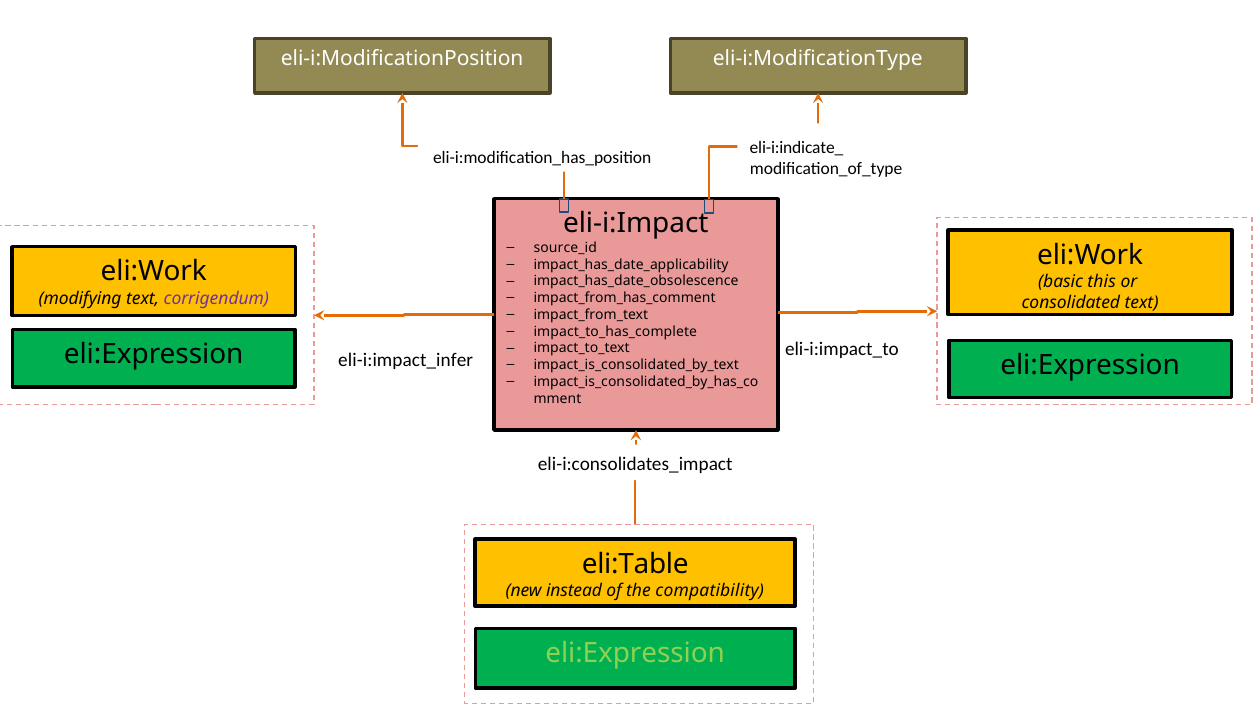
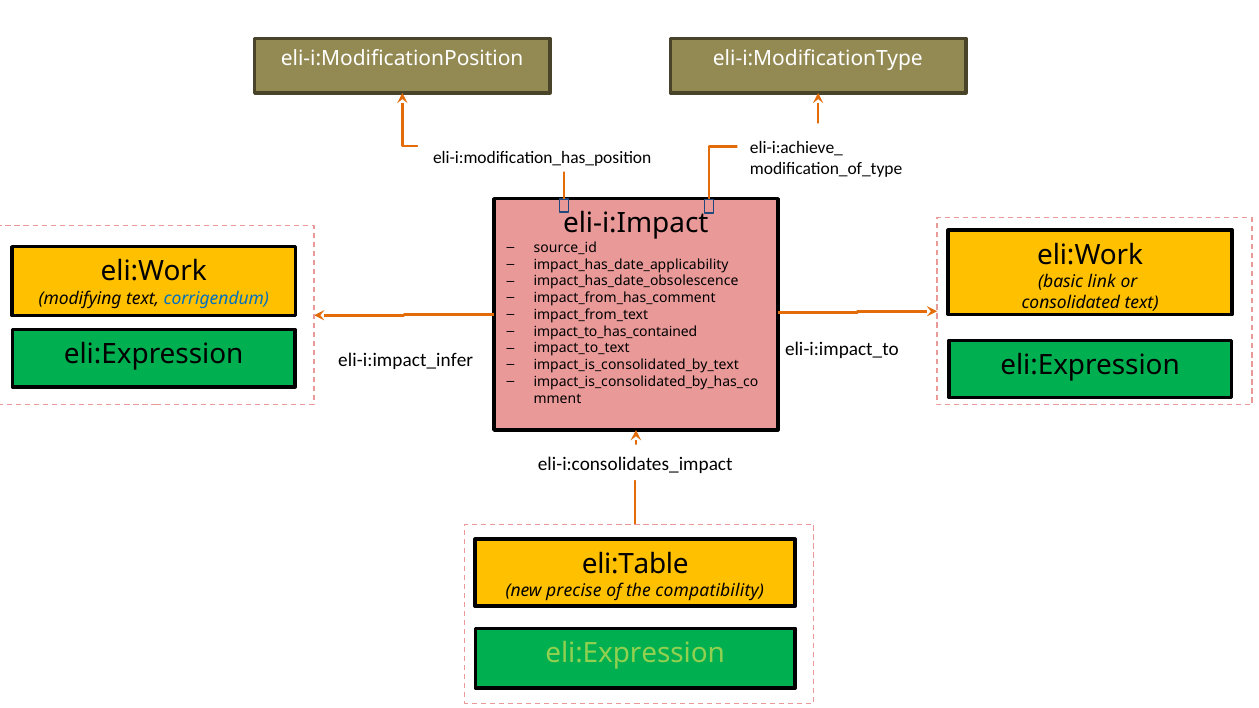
eli-i:indicate_: eli-i:indicate_ -> eli-i:achieve_
this: this -> link
corrigendum colour: purple -> blue
impact_to_has_complete: impact_to_has_complete -> impact_to_has_contained
instead: instead -> precise
